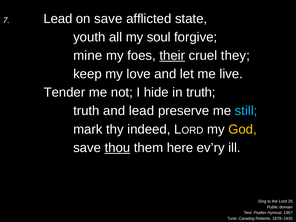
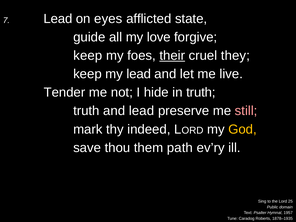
on save: save -> eyes
youth: youth -> guide
soul: soul -> love
mine at (88, 56): mine -> keep
my love: love -> lead
still colour: light blue -> pink
thou underline: present -> none
here: here -> path
